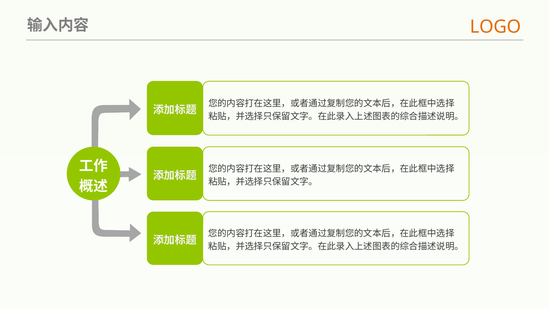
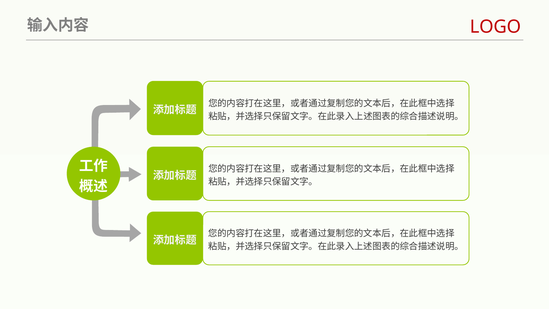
LOGO colour: orange -> red
